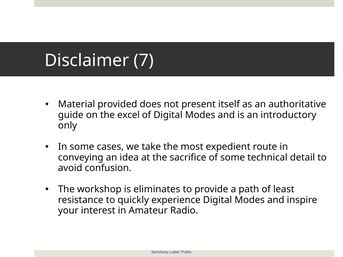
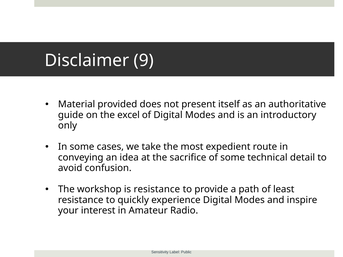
7: 7 -> 9
is eliminates: eliminates -> resistance
